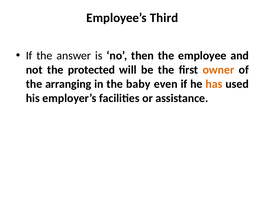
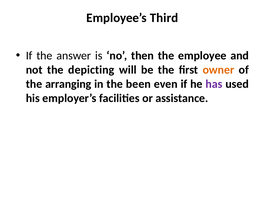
protected: protected -> depicting
baby: baby -> been
has colour: orange -> purple
